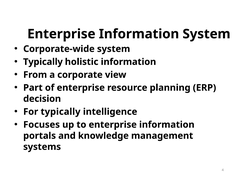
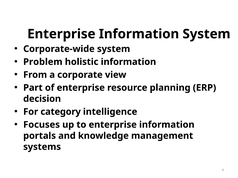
Typically at (43, 62): Typically -> Problem
For typically: typically -> category
